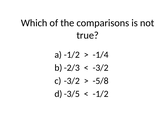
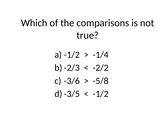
-3/2 at (101, 67): -3/2 -> -2/2
-3/2 at (72, 80): -3/2 -> -3/6
